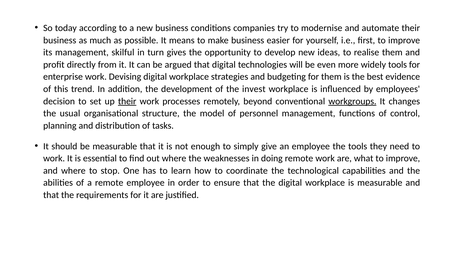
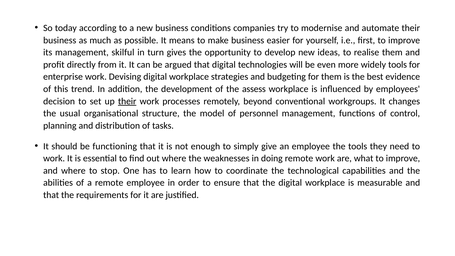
invest: invest -> assess
workgroups underline: present -> none
be measurable: measurable -> functioning
